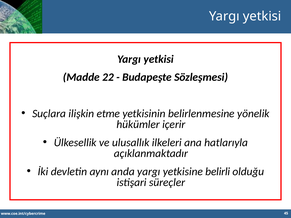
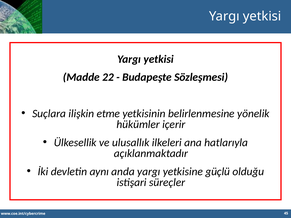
belirli: belirli -> güçlü
